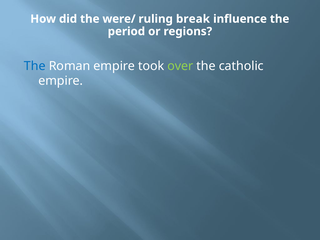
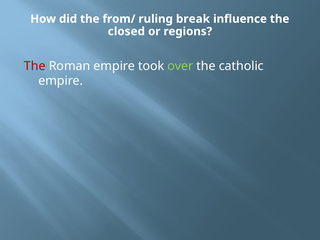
were/: were/ -> from/
period: period -> closed
The at (35, 66) colour: blue -> red
